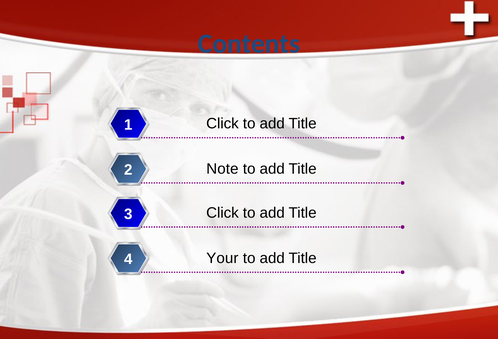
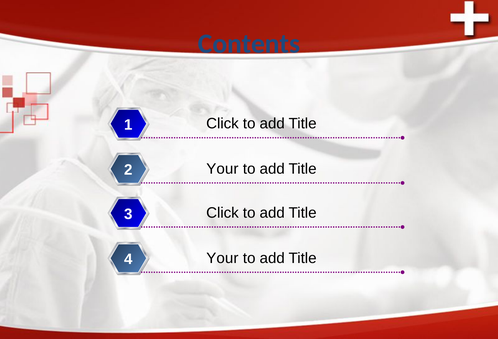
Note at (222, 169): Note -> Your
